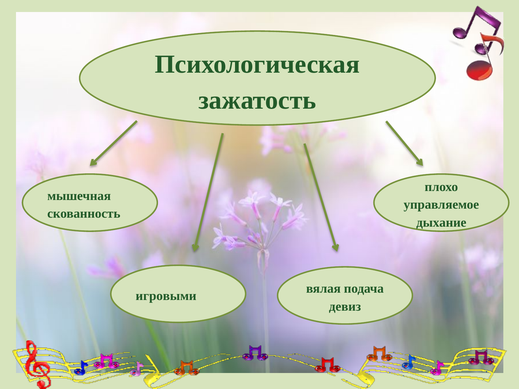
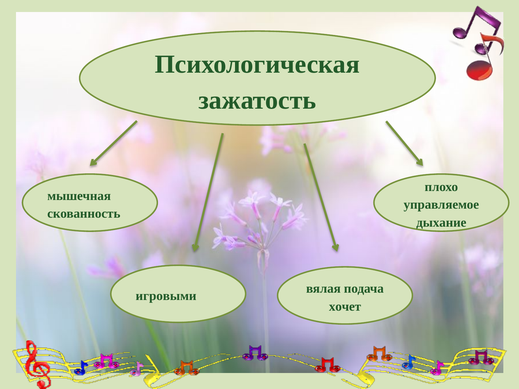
девиз: девиз -> хочет
